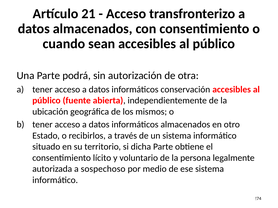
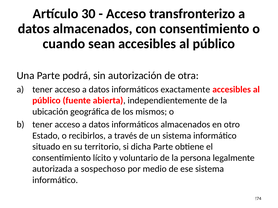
21: 21 -> 30
conservación: conservación -> exactamente
